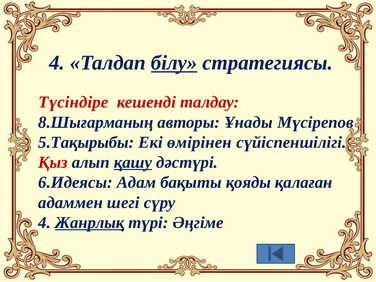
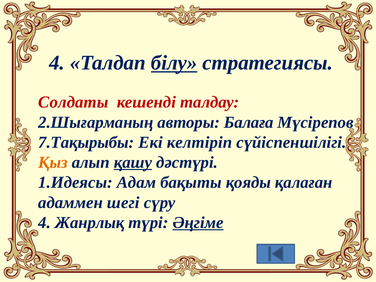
Түсіндіре: Түсіндіре -> Солдаты
8.Шығарманың: 8.Шығарманың -> 2.Шығарманың
Ұнады: Ұнады -> Балаға
5.Тақырыбы: 5.Тақырыбы -> 7.Тақырыбы
өмірінен: өмірінен -> келтіріп
Қыз colour: red -> orange
6.Идеясы: 6.Идеясы -> 1.Идеясы
Жанрлық underline: present -> none
Әңгіме underline: none -> present
